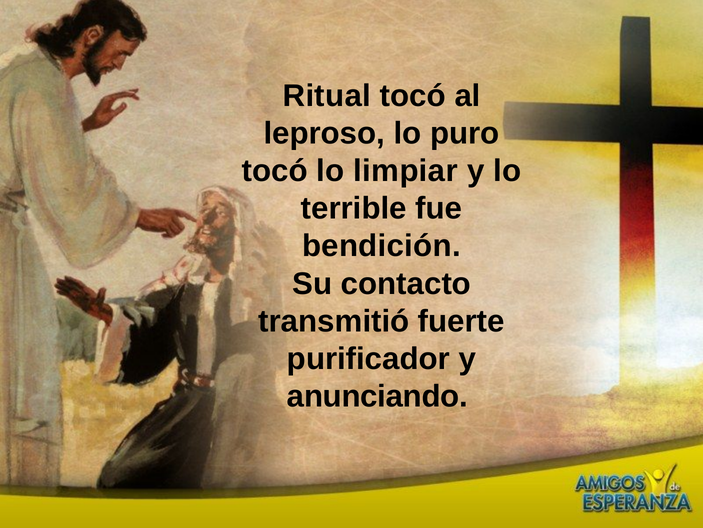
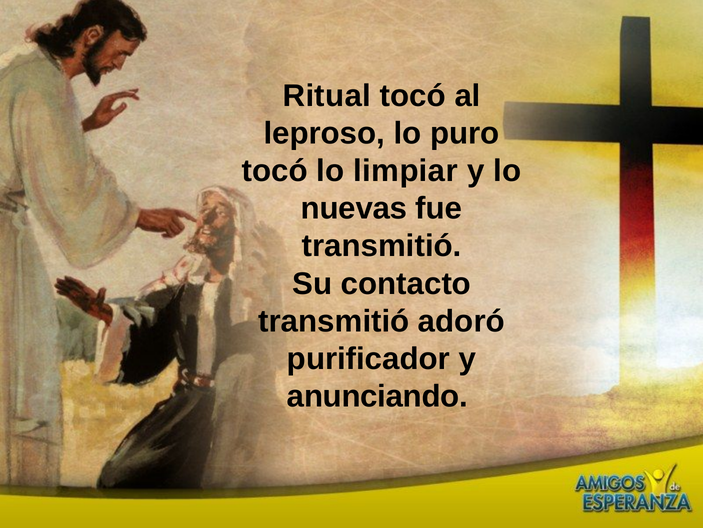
terrible: terrible -> nuevas
bendición at (381, 246): bendición -> transmitió
fuerte: fuerte -> adoró
